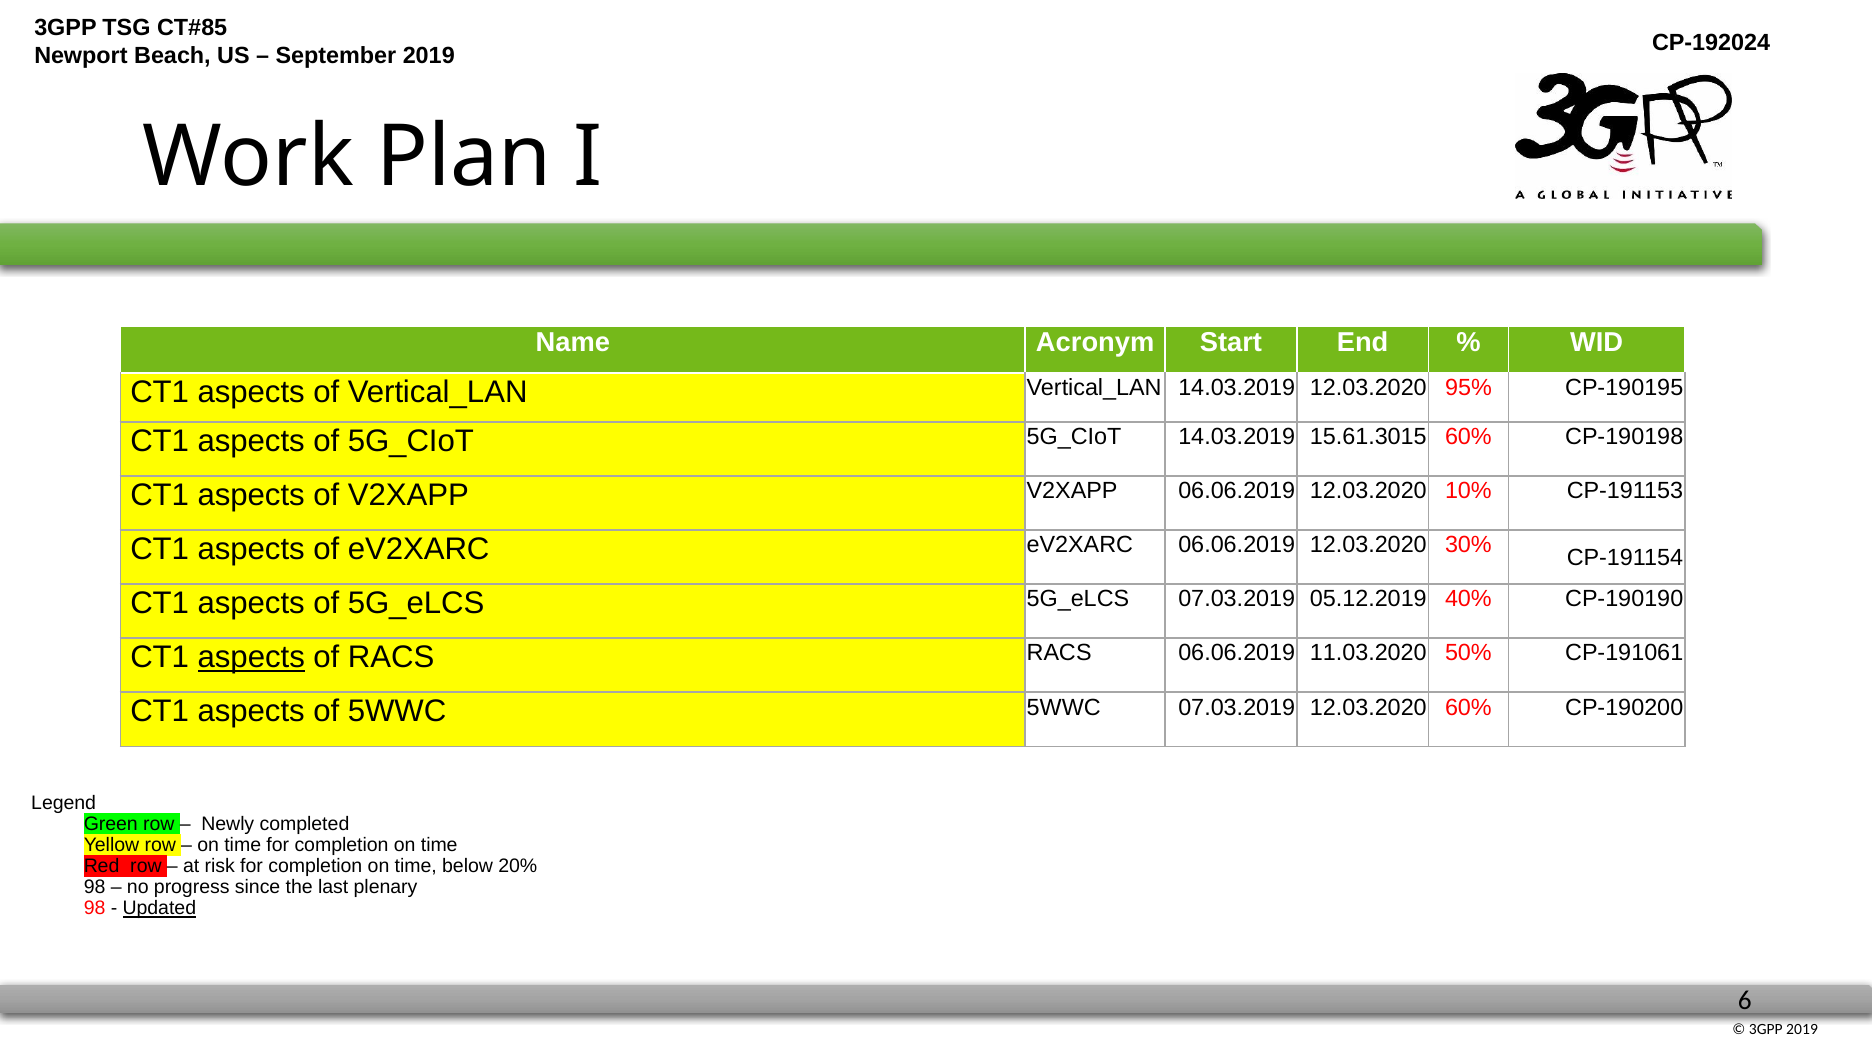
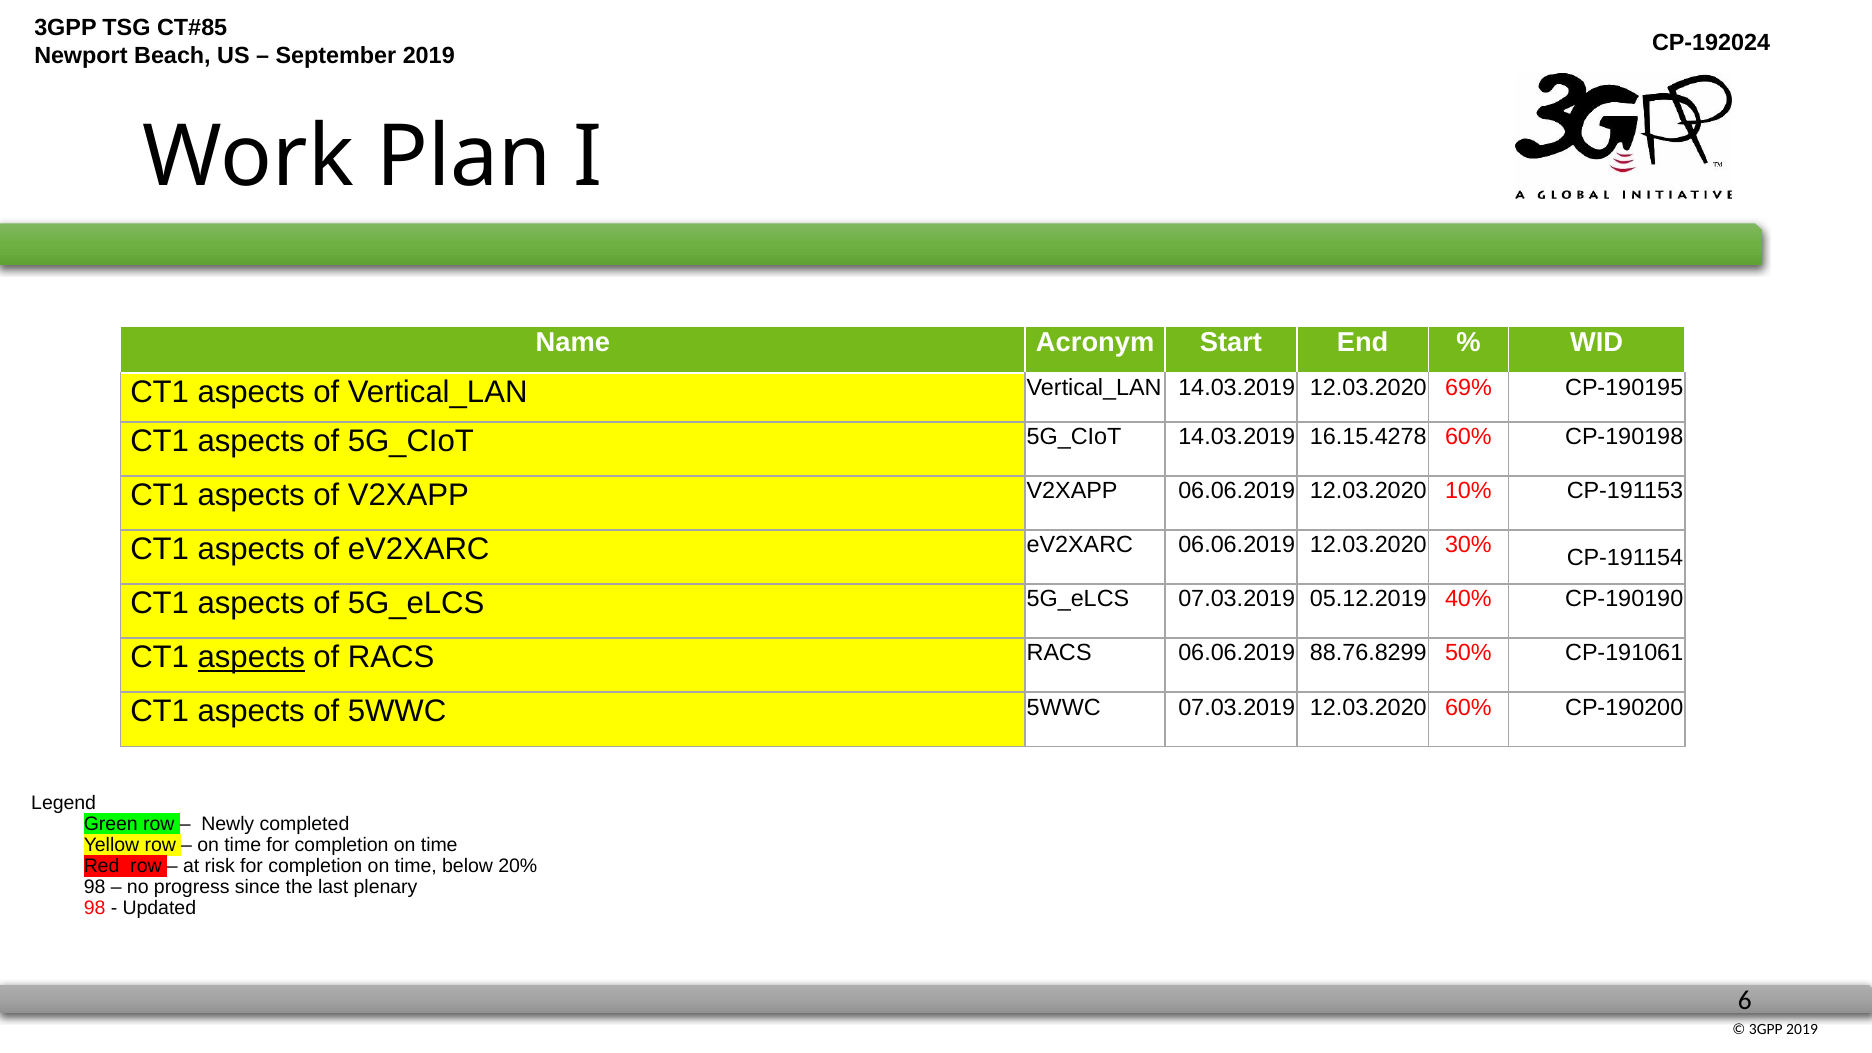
95%: 95% -> 69%
15.61.3015: 15.61.3015 -> 16.15.4278
11.03.2020: 11.03.2020 -> 88.76.8299
Updated underline: present -> none
